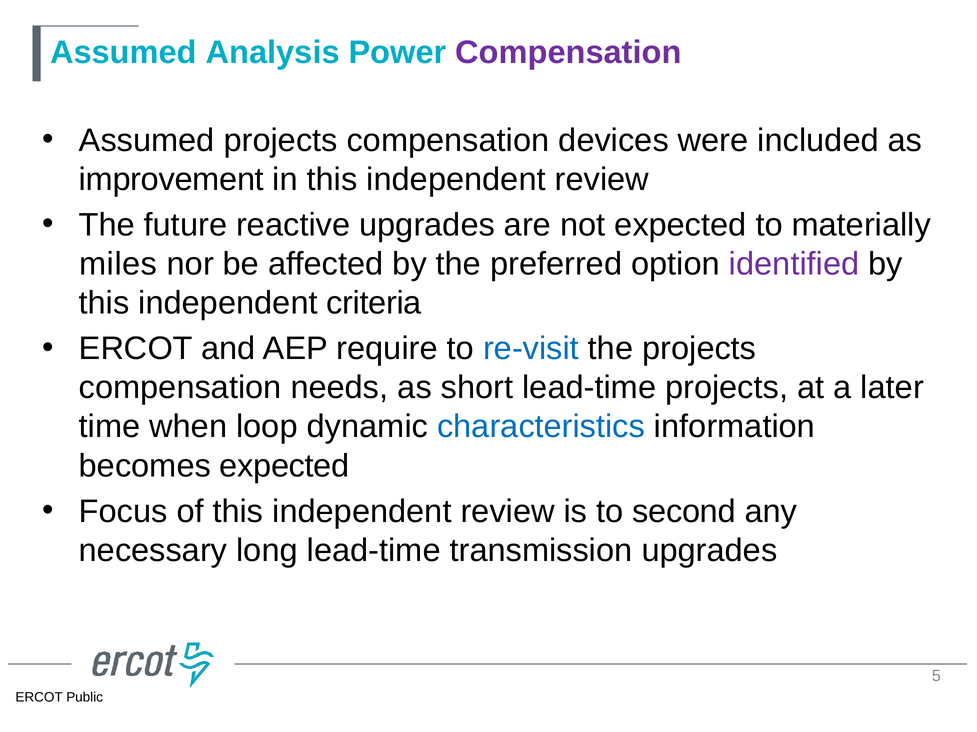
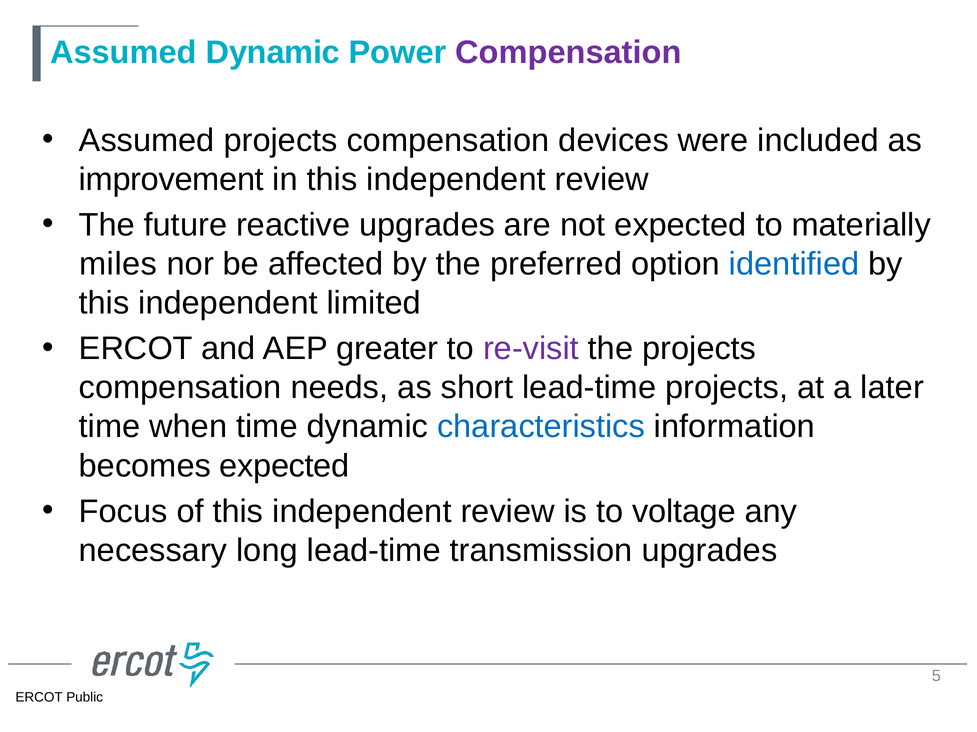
Assumed Analysis: Analysis -> Dynamic
identified colour: purple -> blue
criteria: criteria -> limited
require: require -> greater
re-visit colour: blue -> purple
when loop: loop -> time
second: second -> voltage
